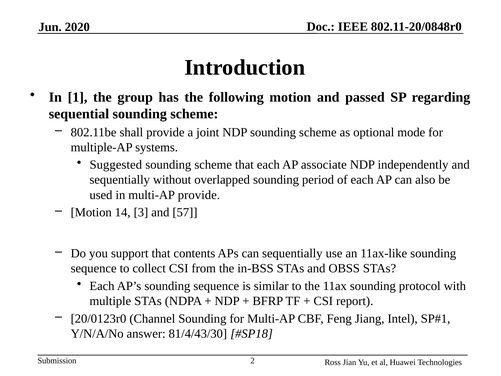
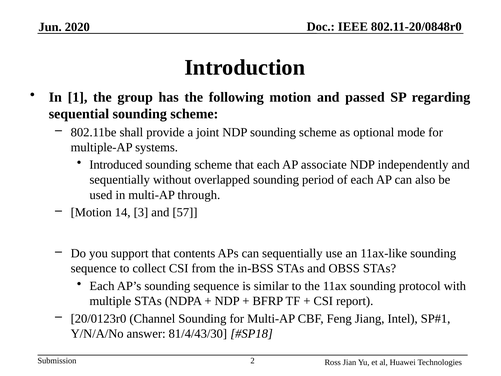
Suggested: Suggested -> Introduced
multi-AP provide: provide -> through
